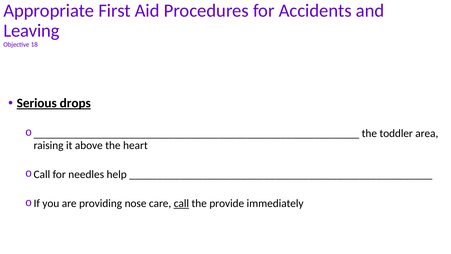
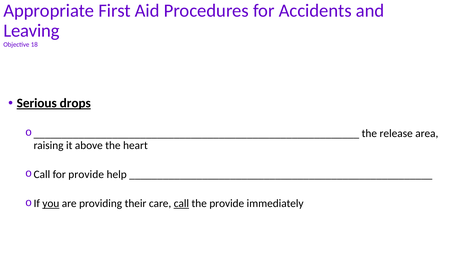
toddler: toddler -> release
for needles: needles -> provide
you underline: none -> present
nose: nose -> their
